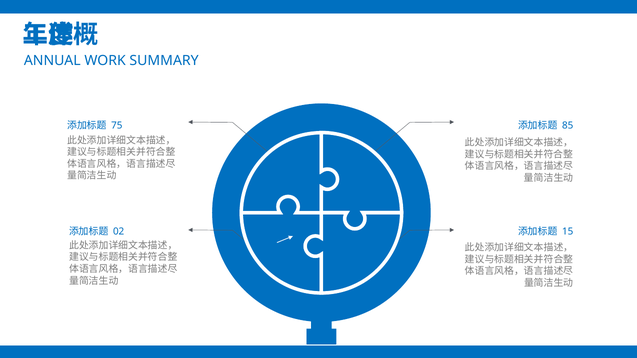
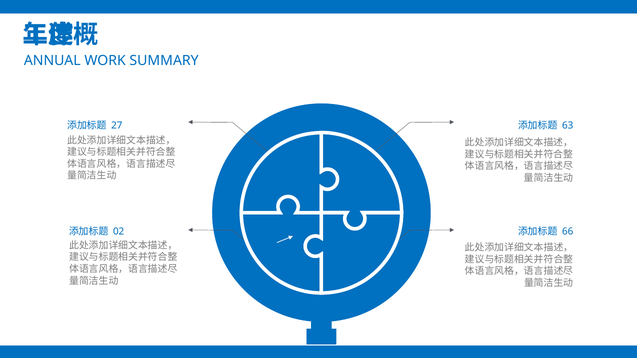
75: 75 -> 27
85: 85 -> 63
15: 15 -> 66
